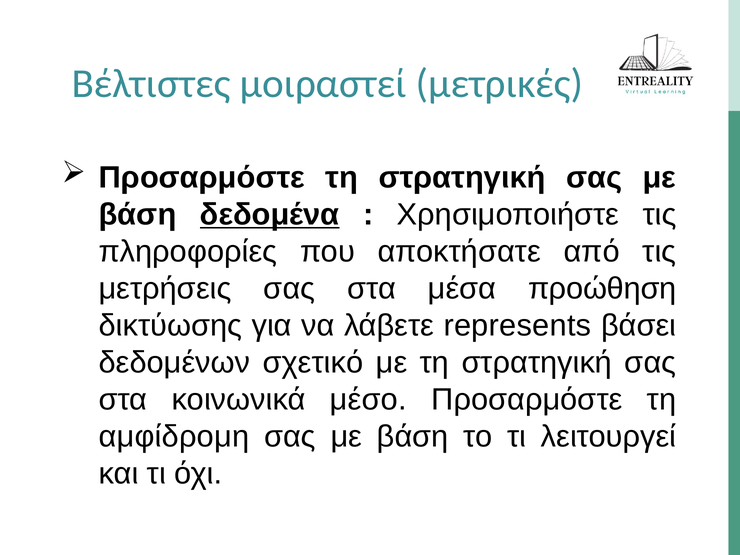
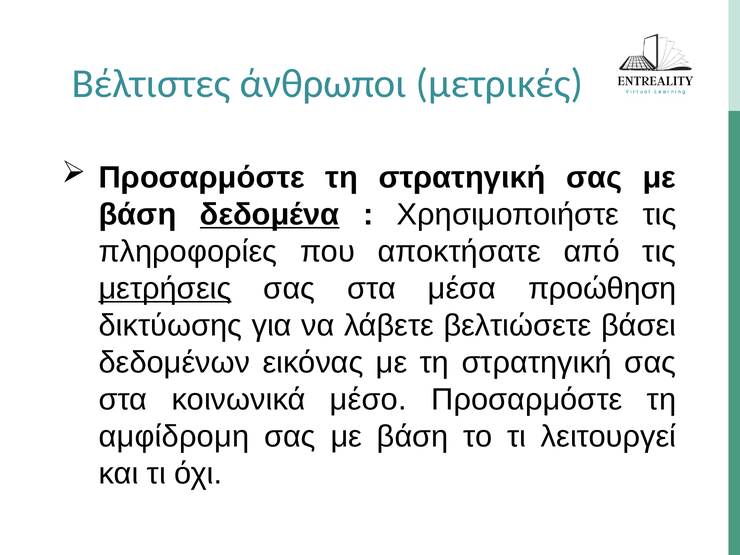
μοιραστεί: μοιραστεί -> άνθρωποι
μετρήσεις underline: none -> present
represents: represents -> βελτιώσετε
σχετικό: σχετικό -> εικόνας
